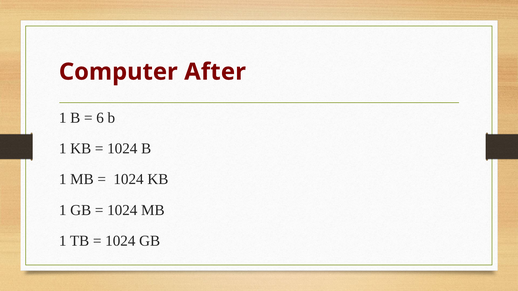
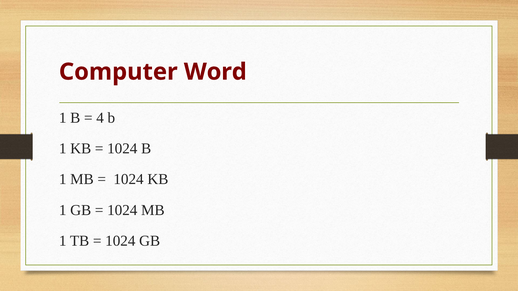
After: After -> Word
6: 6 -> 4
